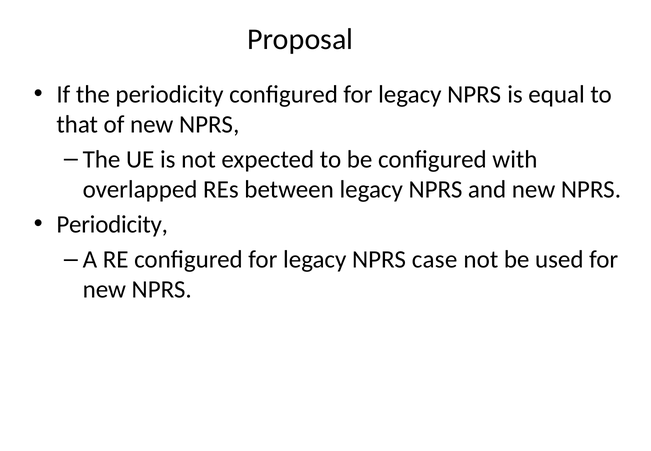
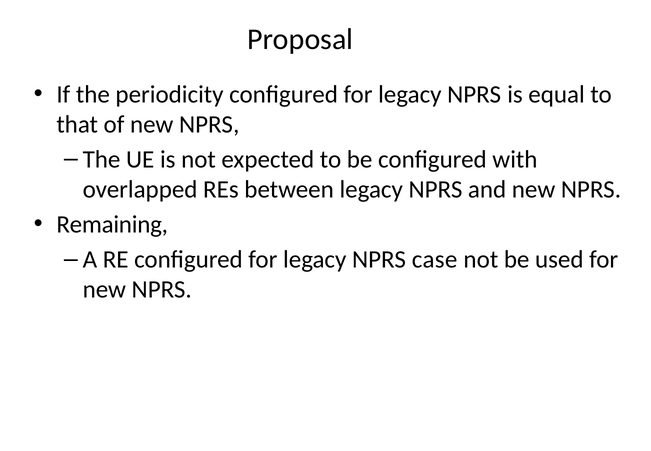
Periodicity at (112, 224): Periodicity -> Remaining
